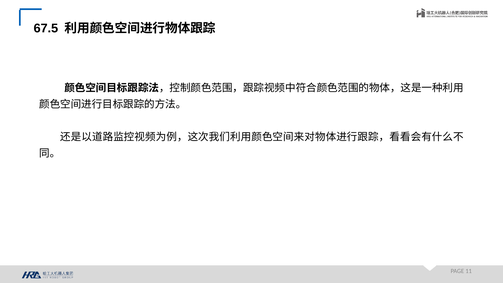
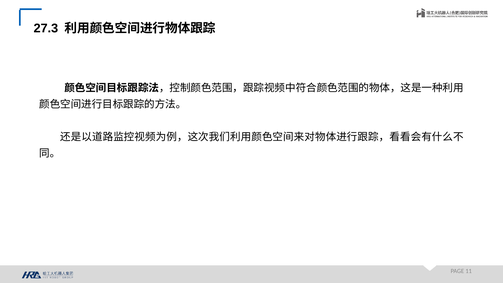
67.5: 67.5 -> 27.3
